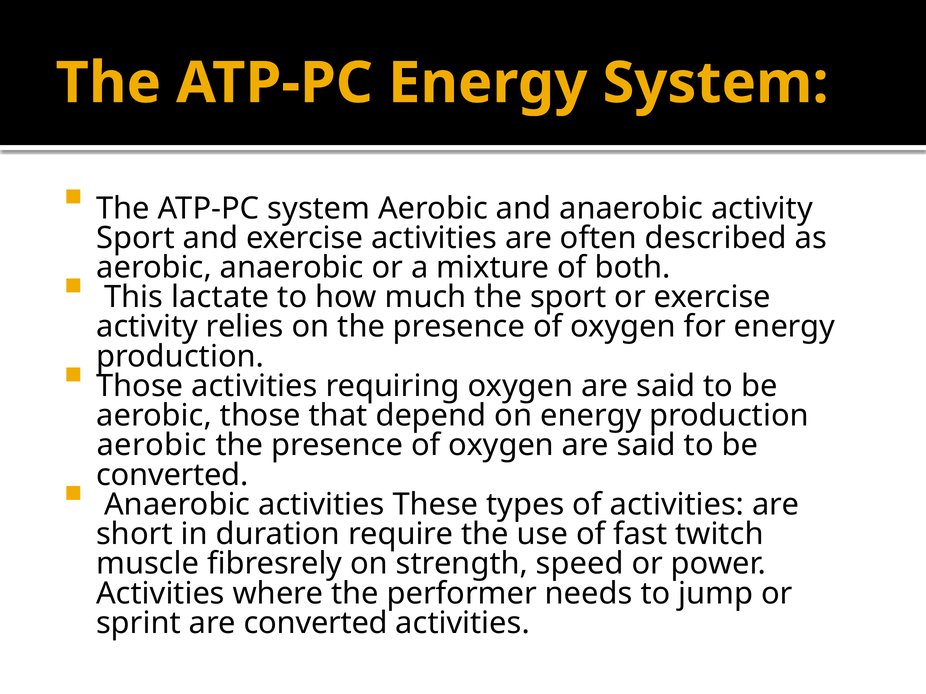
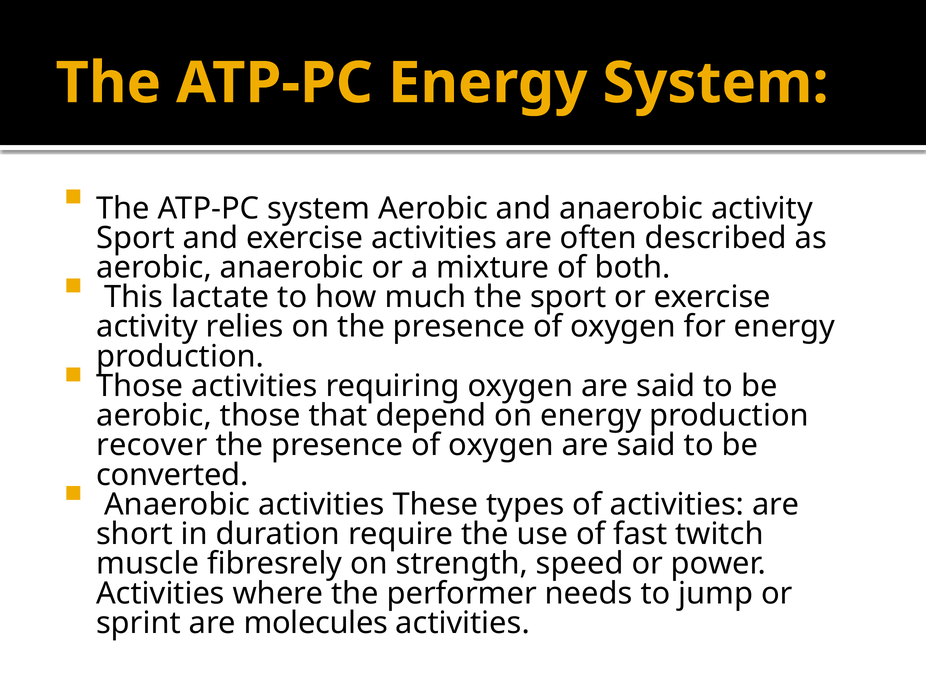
aerobic at (152, 446): aerobic -> recover
are converted: converted -> molecules
